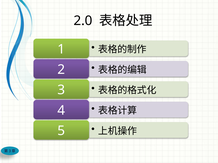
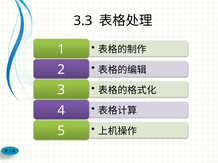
2.0: 2.0 -> 3.3
